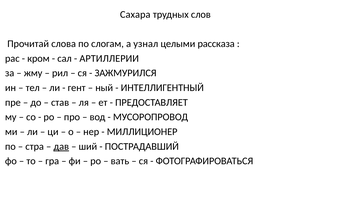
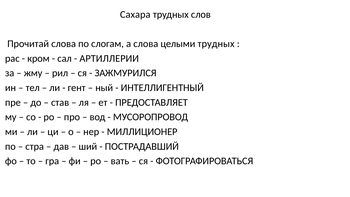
а узнал: узнал -> слова
целыми рассказа: рассказа -> трудных
дав underline: present -> none
